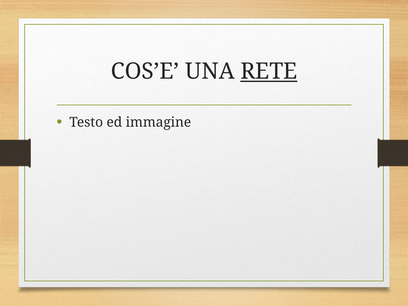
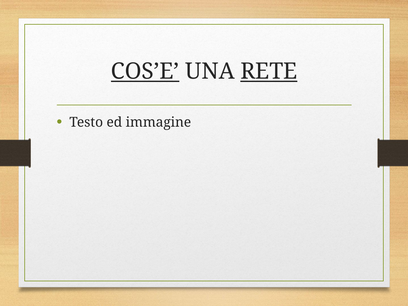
COS’E underline: none -> present
